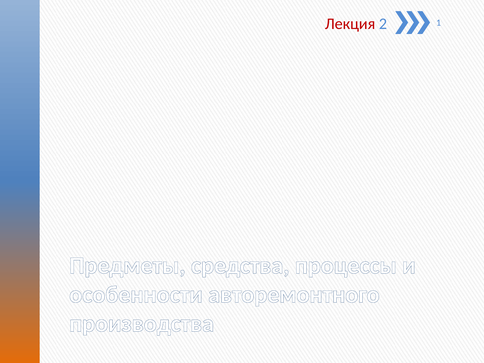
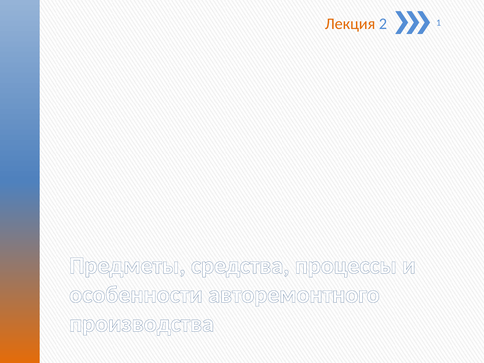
Лекция colour: red -> orange
